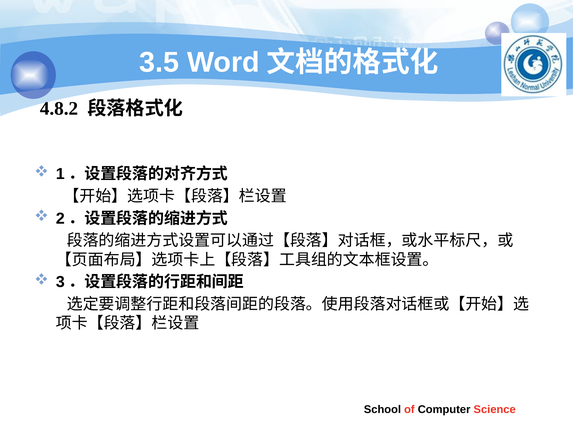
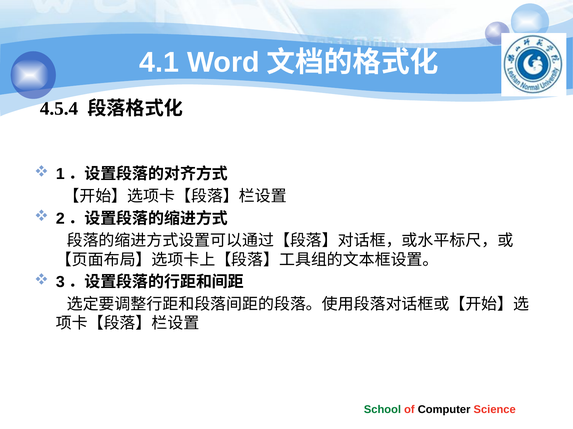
3.5: 3.5 -> 4.1
4.8.2: 4.8.2 -> 4.5.4
School colour: black -> green
